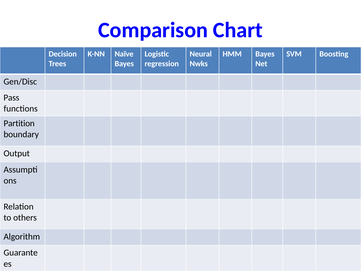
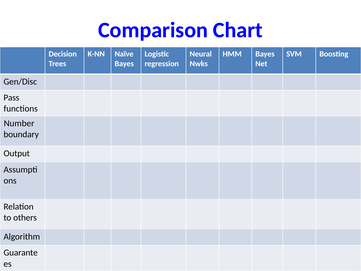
Partition: Partition -> Number
